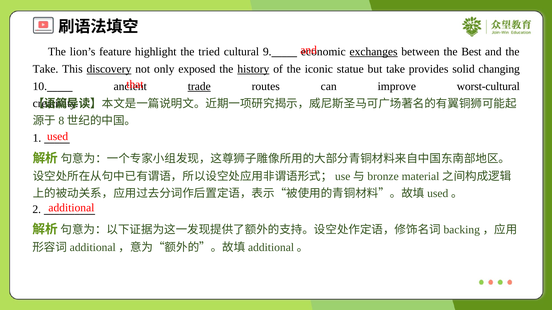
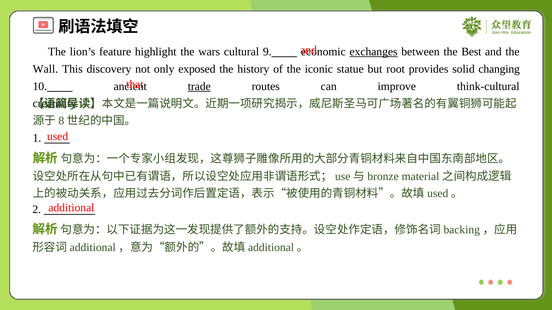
tried: tried -> wars
Take at (46, 69): Take -> Wall
discovery underline: present -> none
history underline: present -> none
but take: take -> root
worst-cultural: worst-cultural -> think-cultural
